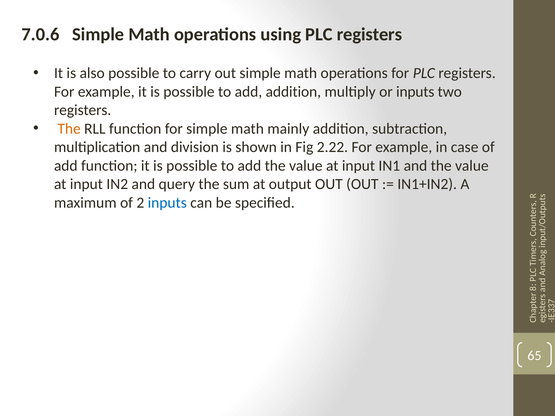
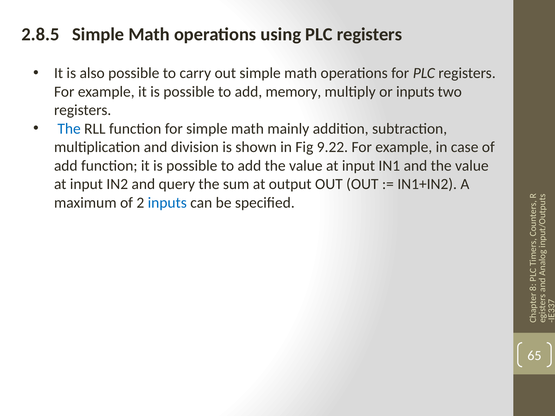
7.0.6: 7.0.6 -> 2.8.5
add addition: addition -> memory
The at (69, 129) colour: orange -> blue
2.22: 2.22 -> 9.22
